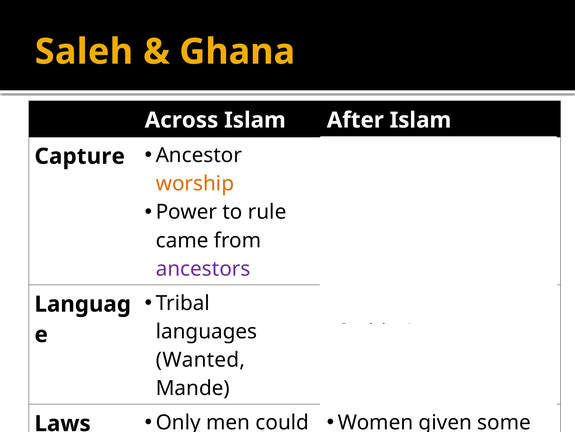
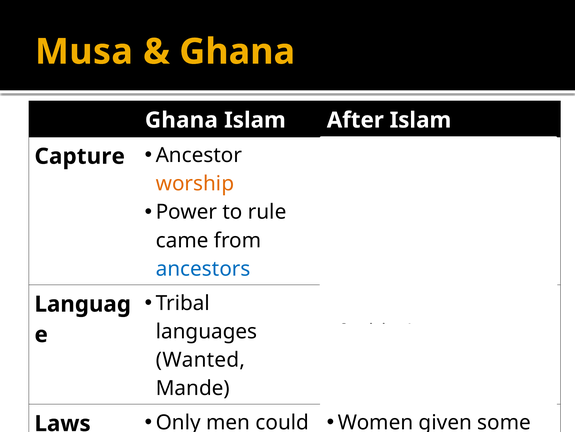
Saleh: Saleh -> Musa
Across at (182, 120): Across -> Ghana
ancestors colour: purple -> blue
